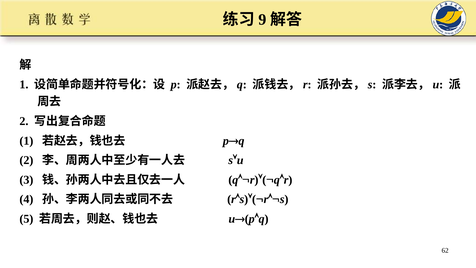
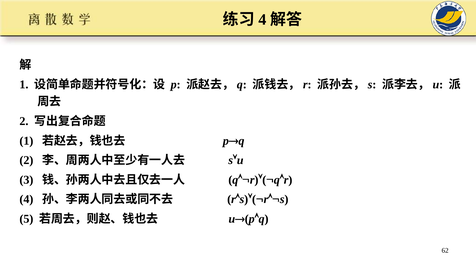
9 at (262, 19): 9 -> 4
